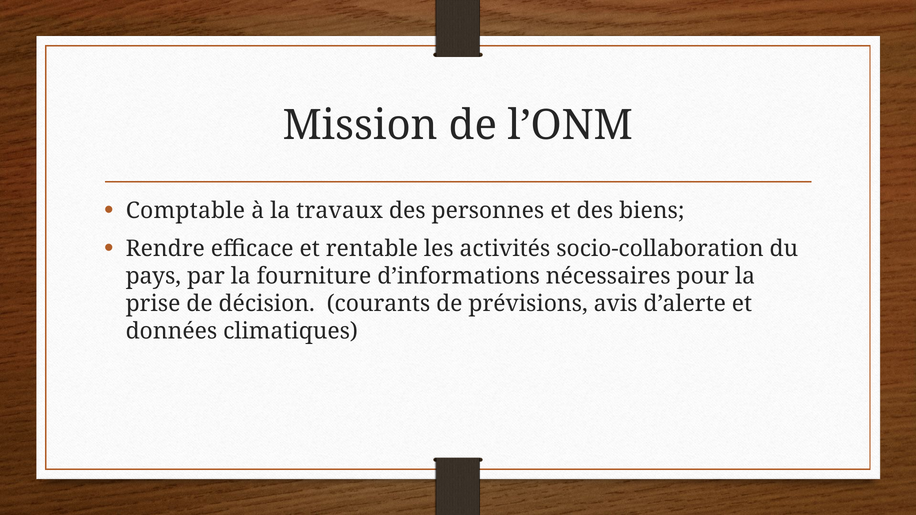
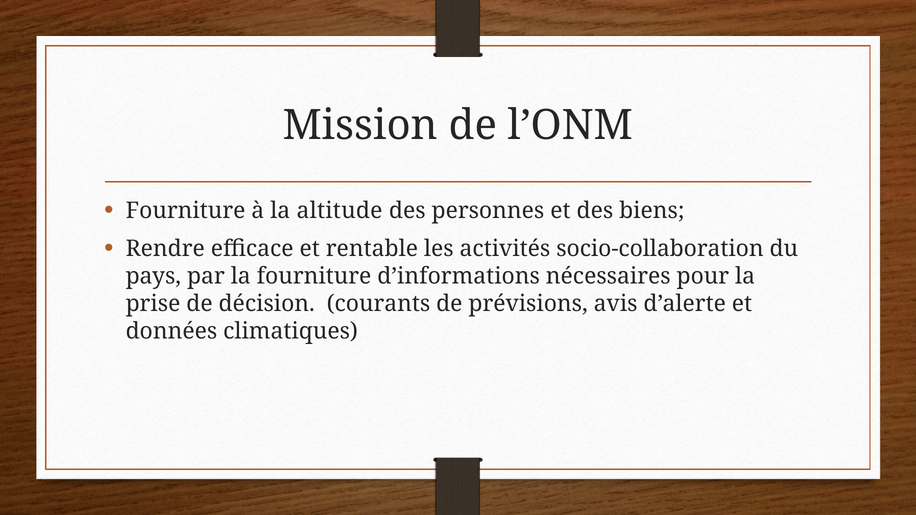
Comptable at (185, 211): Comptable -> Fourniture
travaux: travaux -> altitude
